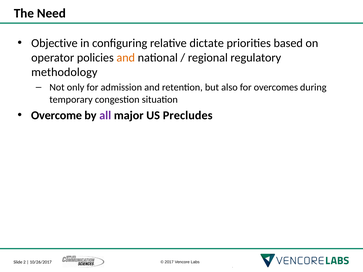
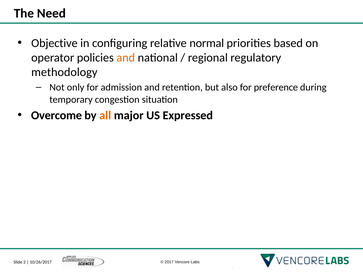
dictate: dictate -> normal
overcomes: overcomes -> preference
all colour: purple -> orange
Precludes: Precludes -> Expressed
